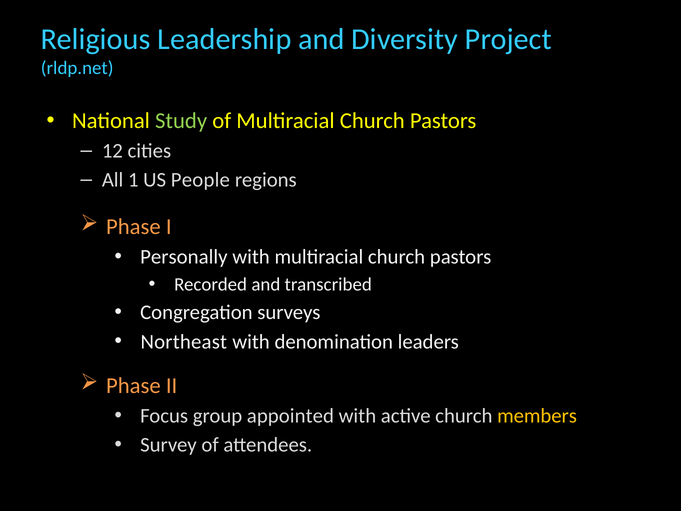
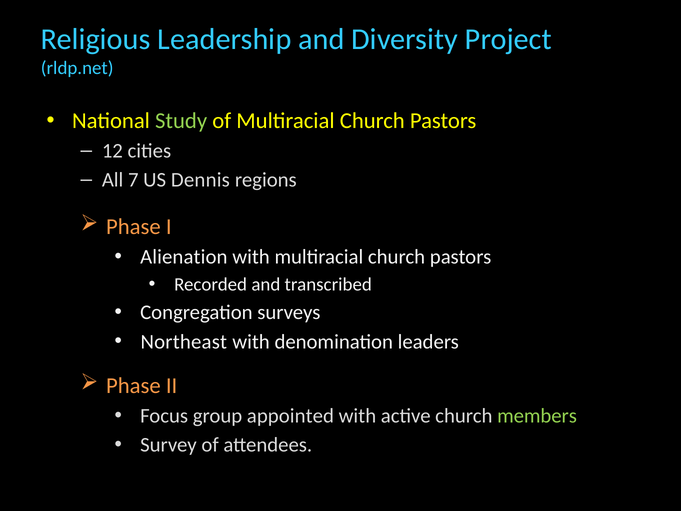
1: 1 -> 7
People: People -> Dennis
Personally: Personally -> Alienation
members colour: yellow -> light green
